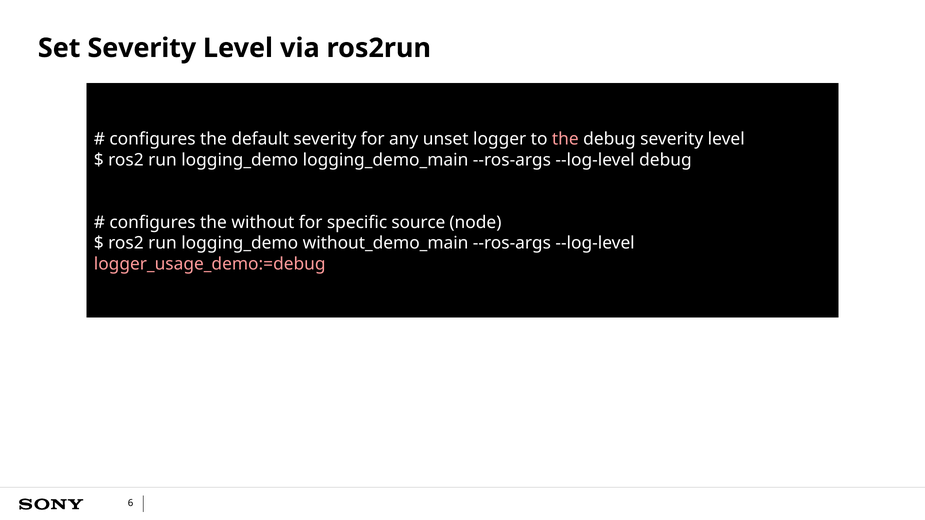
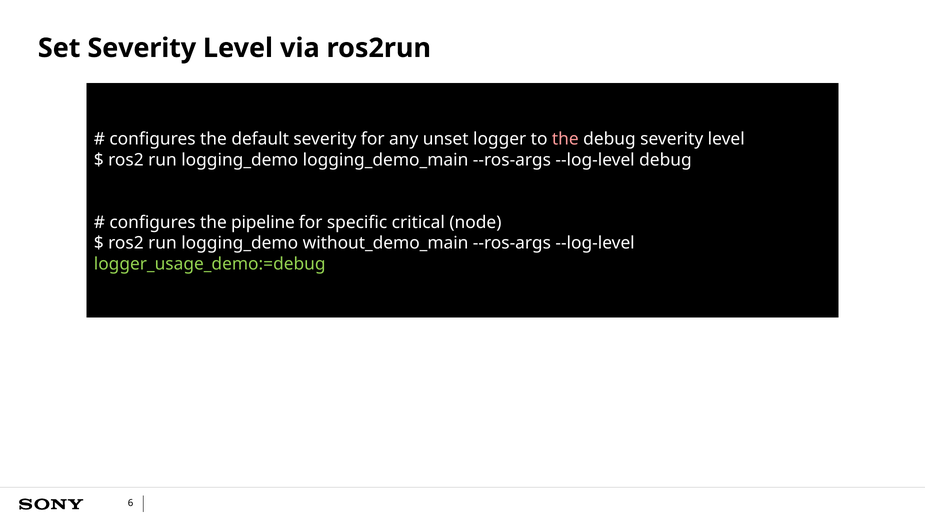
without: without -> pipeline
source: source -> critical
logger_usage_demo:=debug colour: pink -> light green
